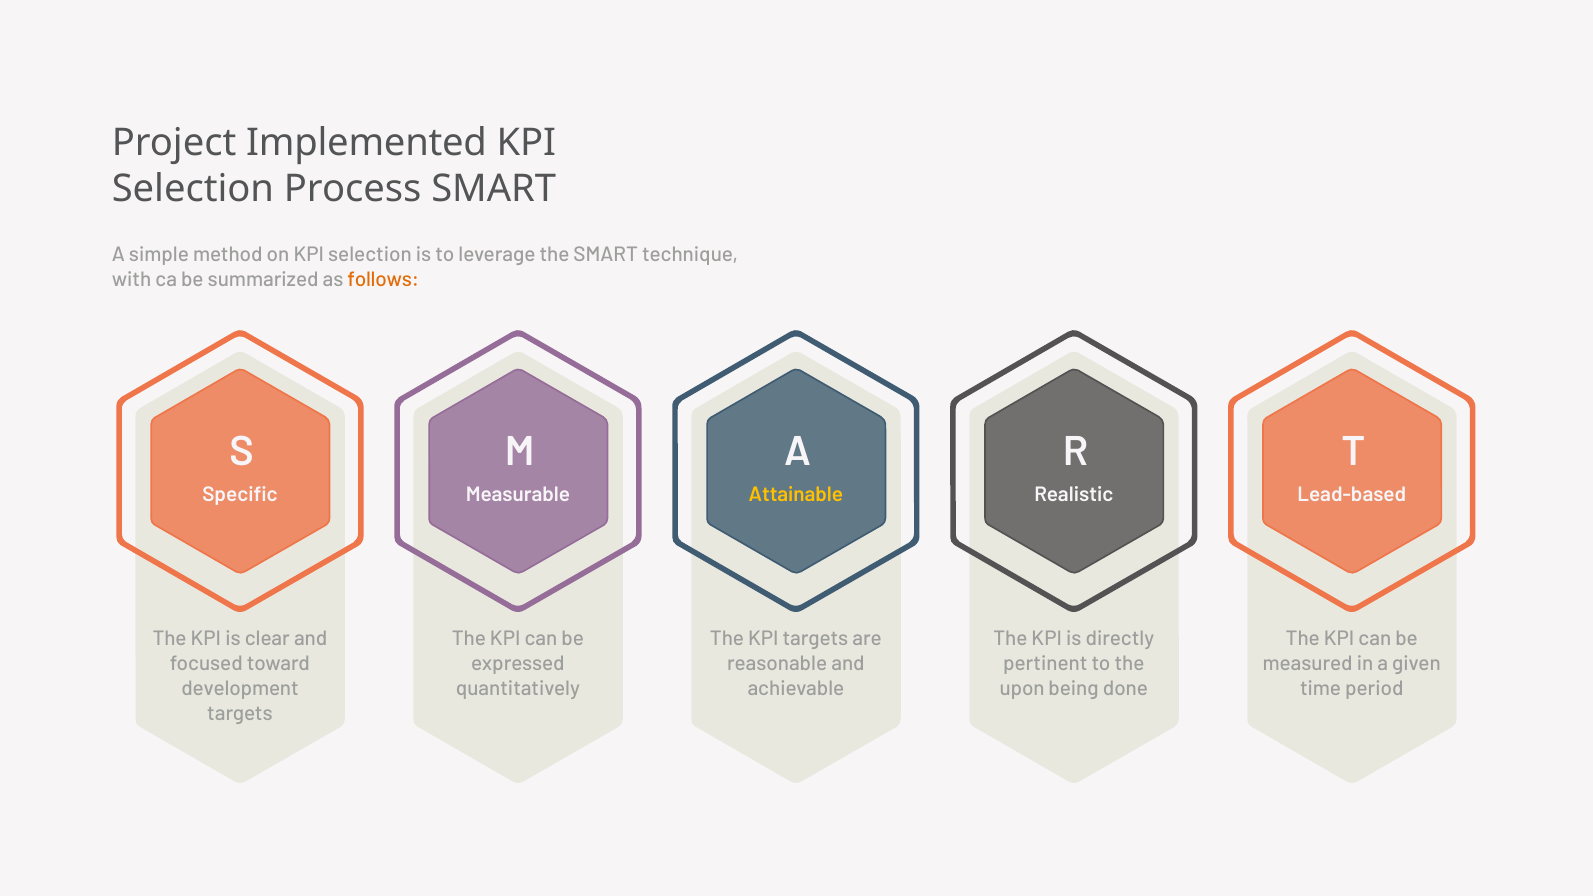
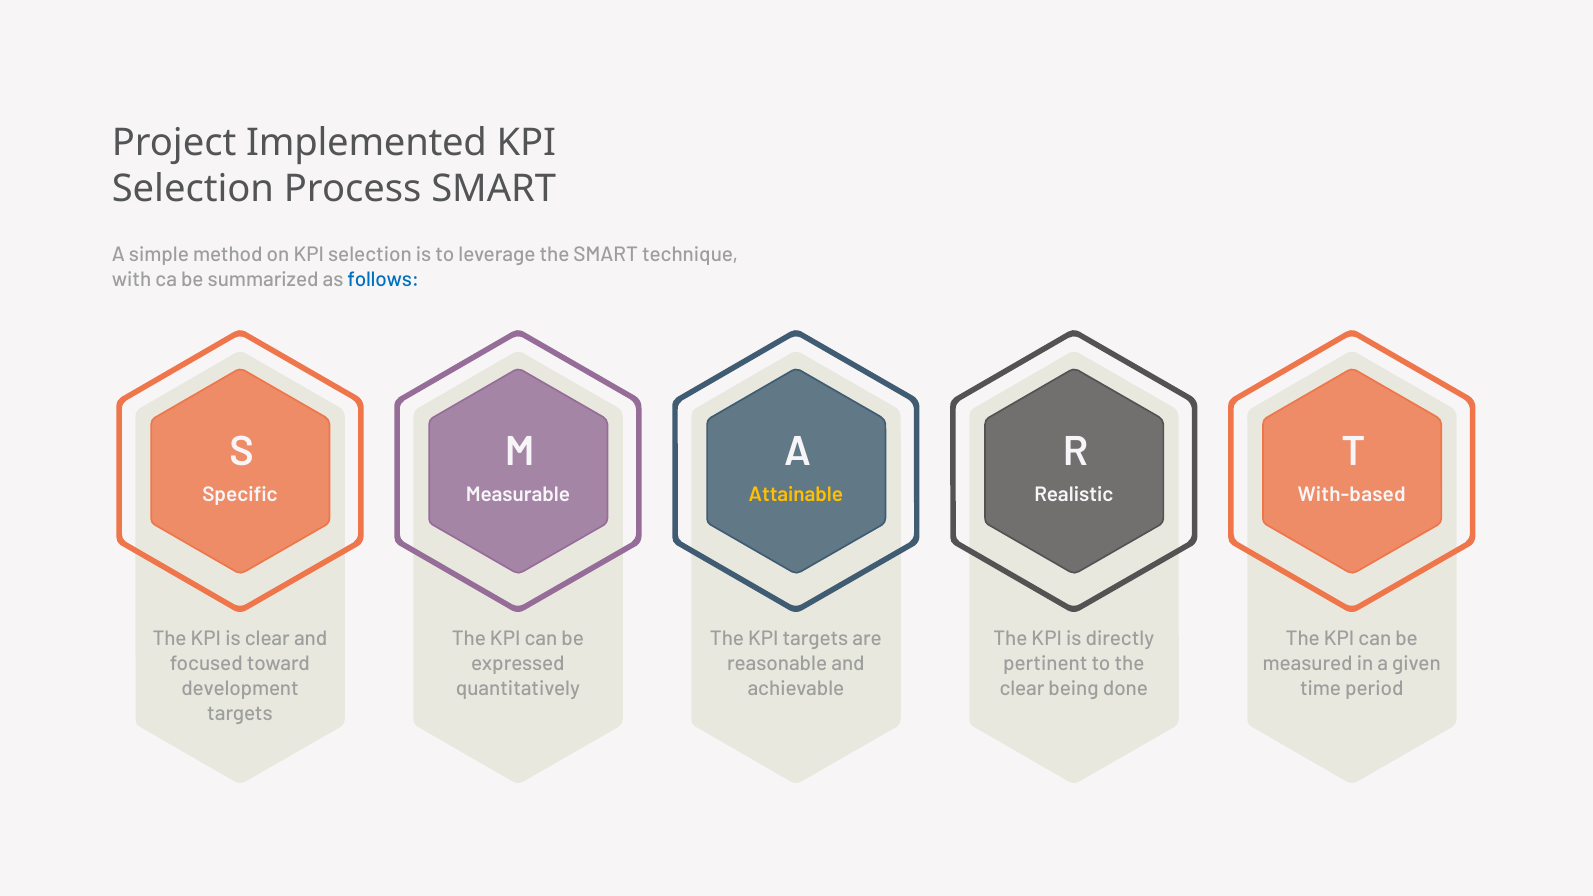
follows colour: orange -> blue
Lead-based: Lead-based -> With-based
upon at (1022, 689): upon -> clear
